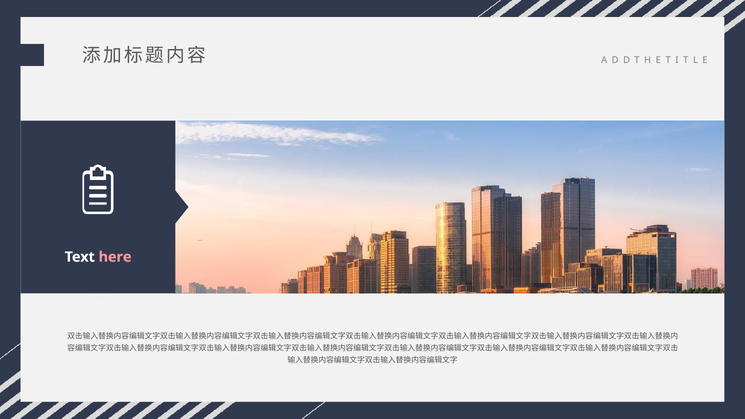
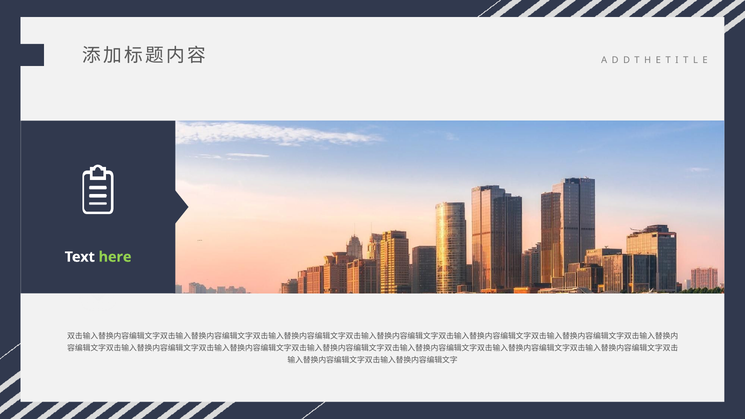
here colour: pink -> light green
